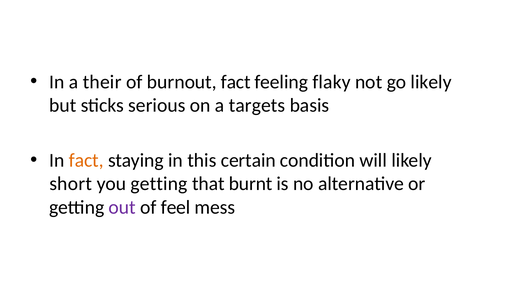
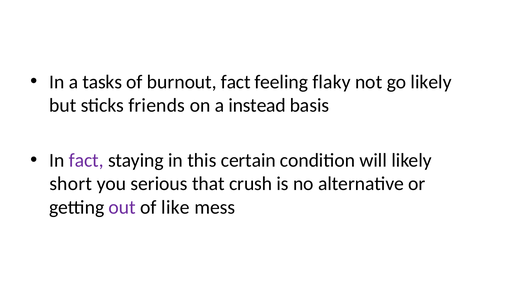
their: their -> tasks
serious: serious -> friends
targets: targets -> instead
fact at (86, 160) colour: orange -> purple
you getting: getting -> serious
burnt: burnt -> crush
feel: feel -> like
